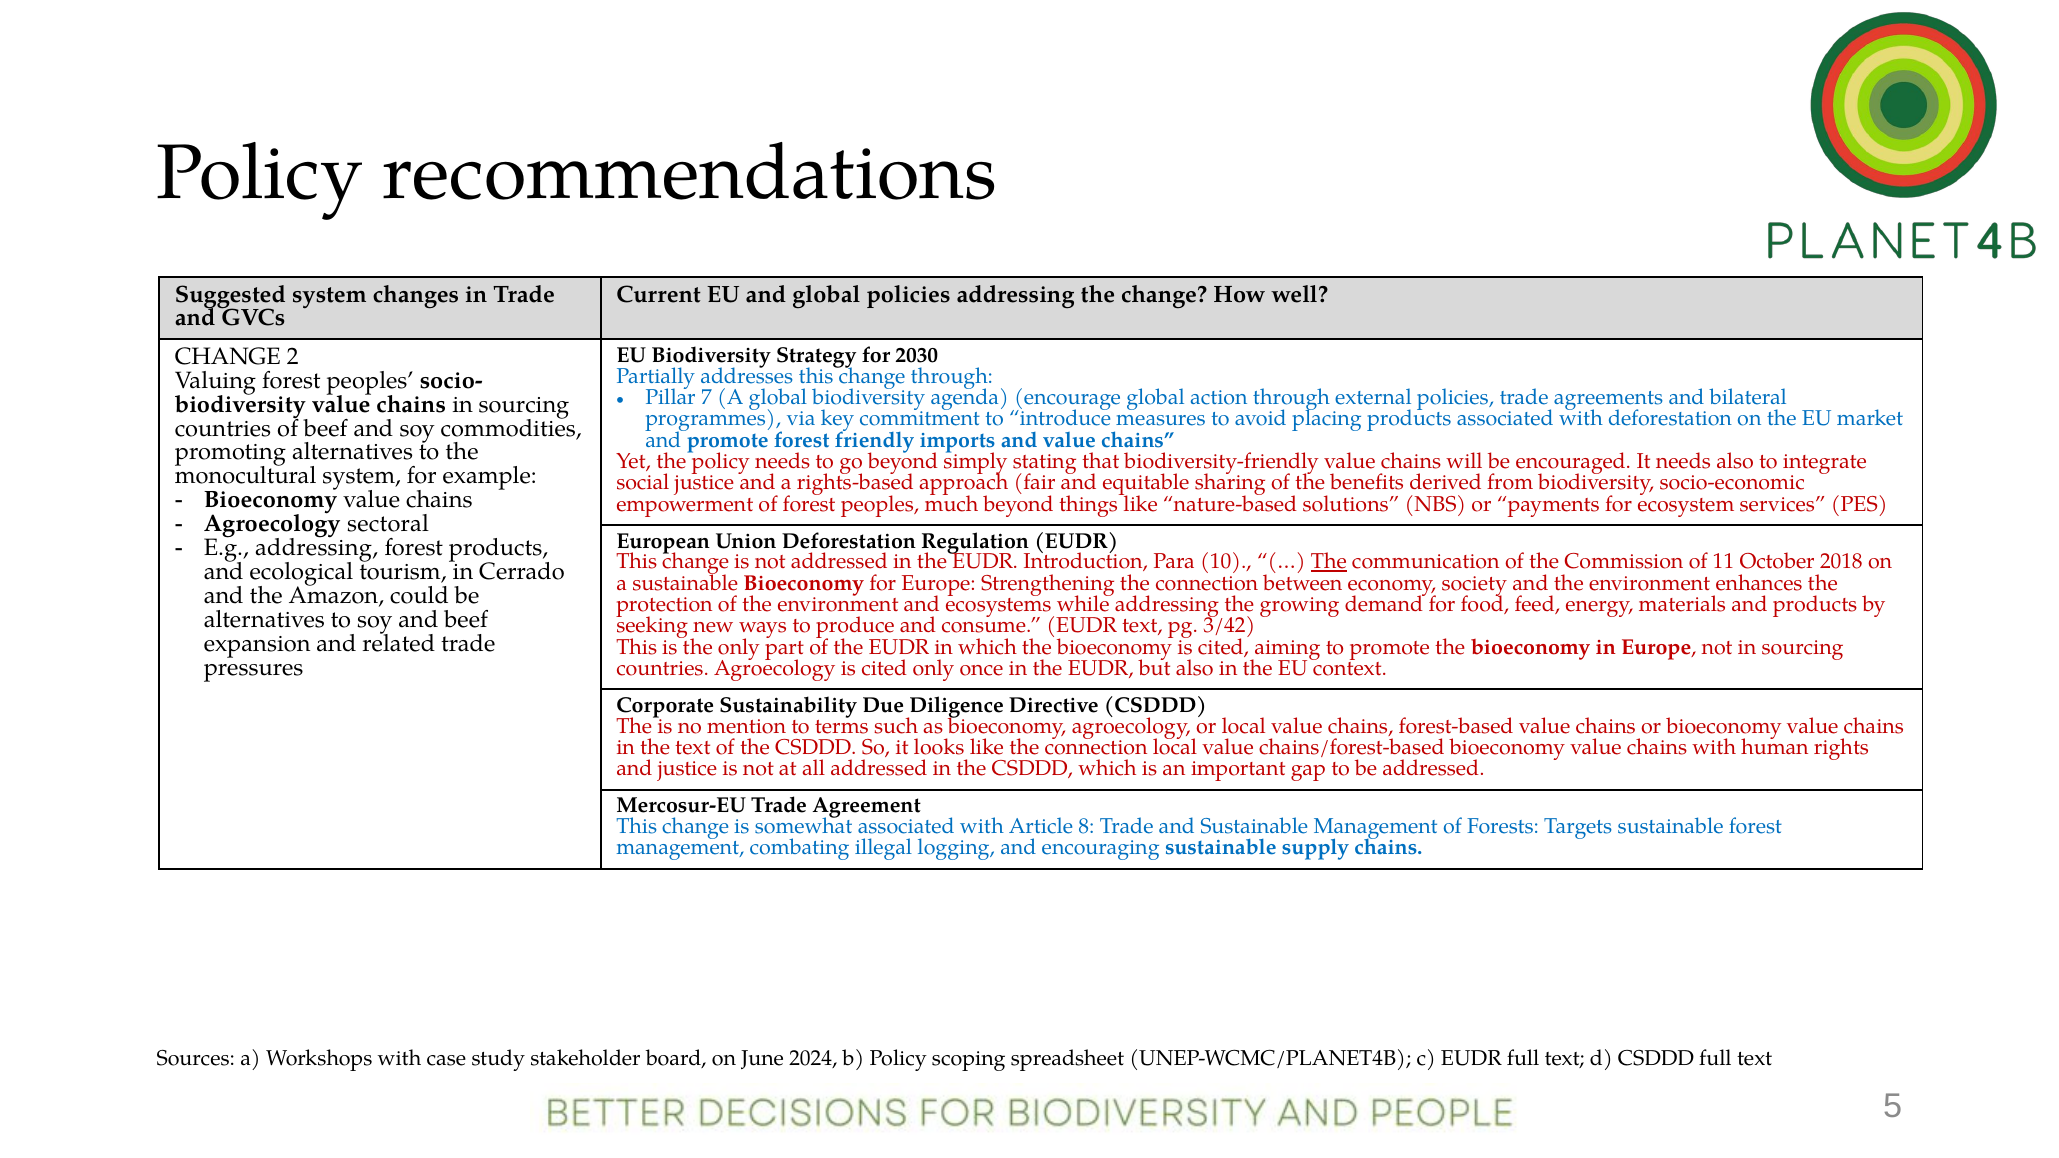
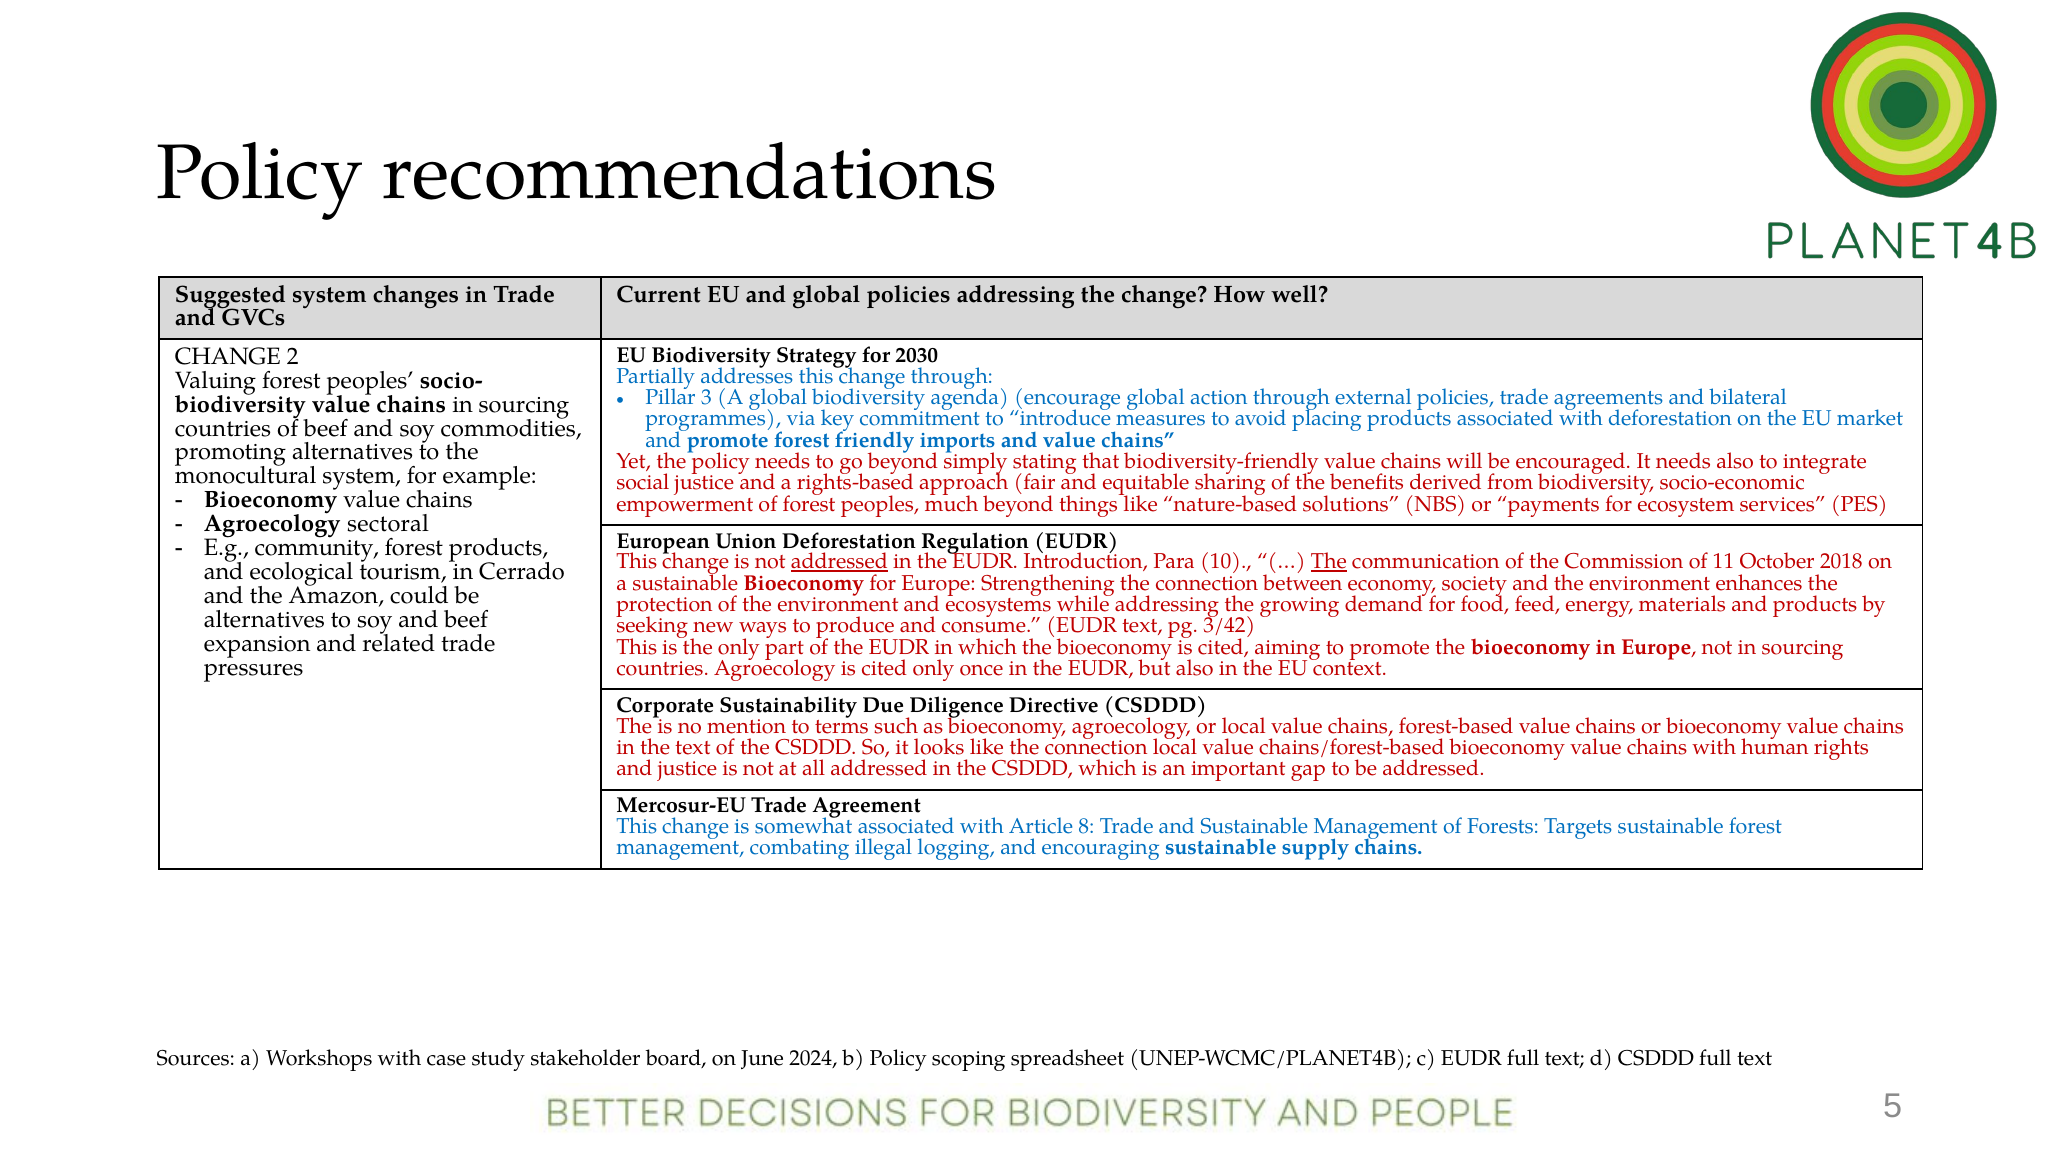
7: 7 -> 3
E.g addressing: addressing -> community
addressed at (839, 562) underline: none -> present
